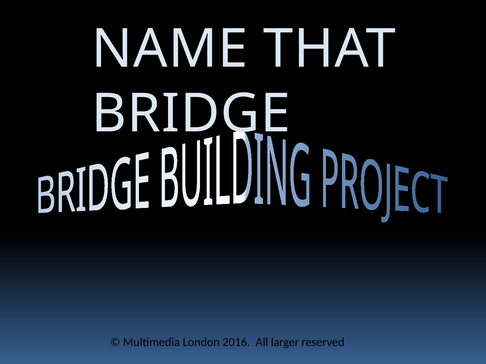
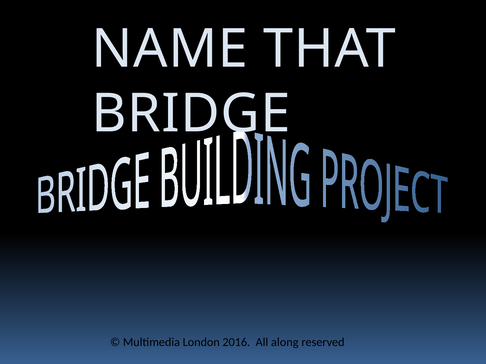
larger: larger -> along
